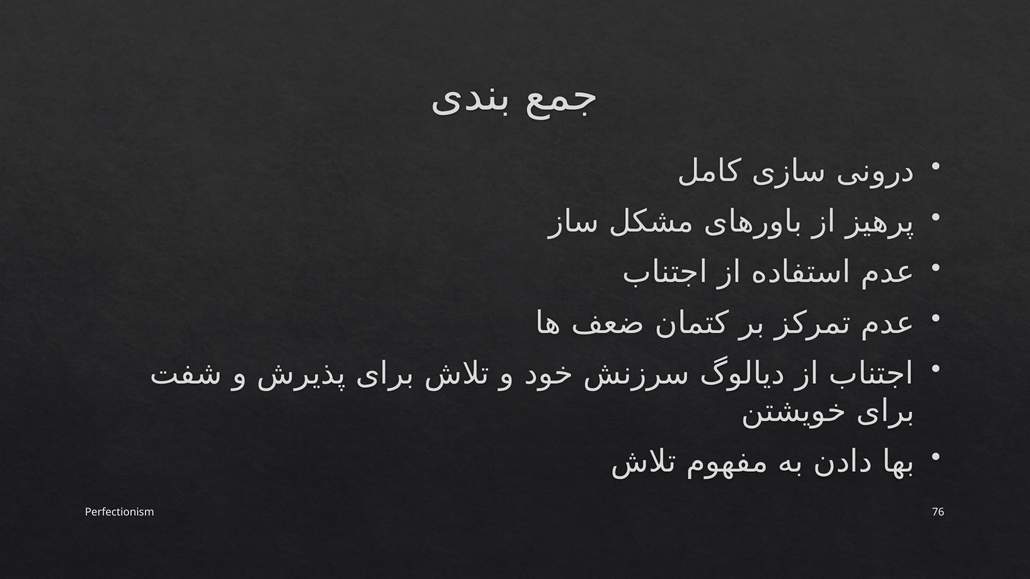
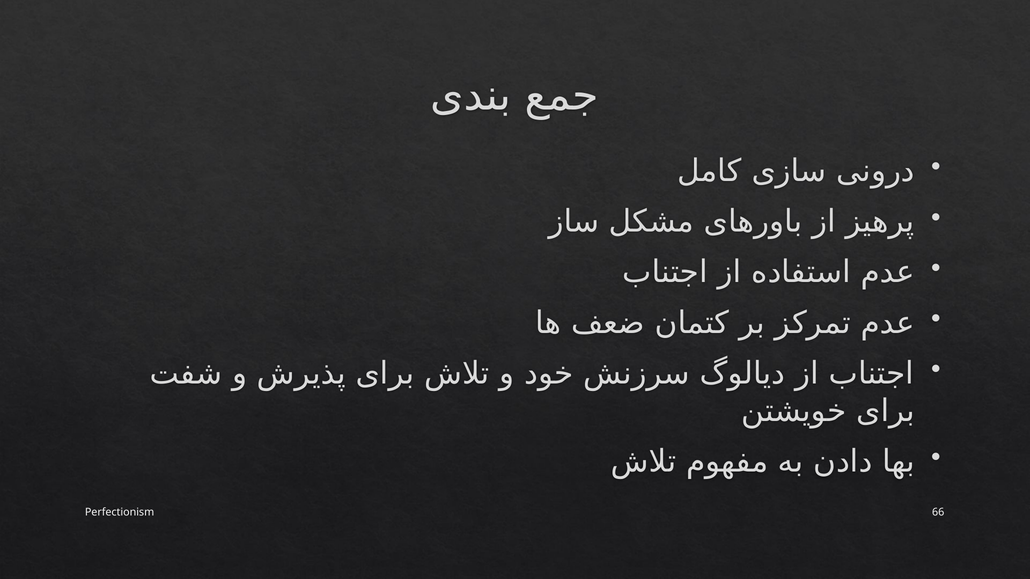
76: 76 -> 66
